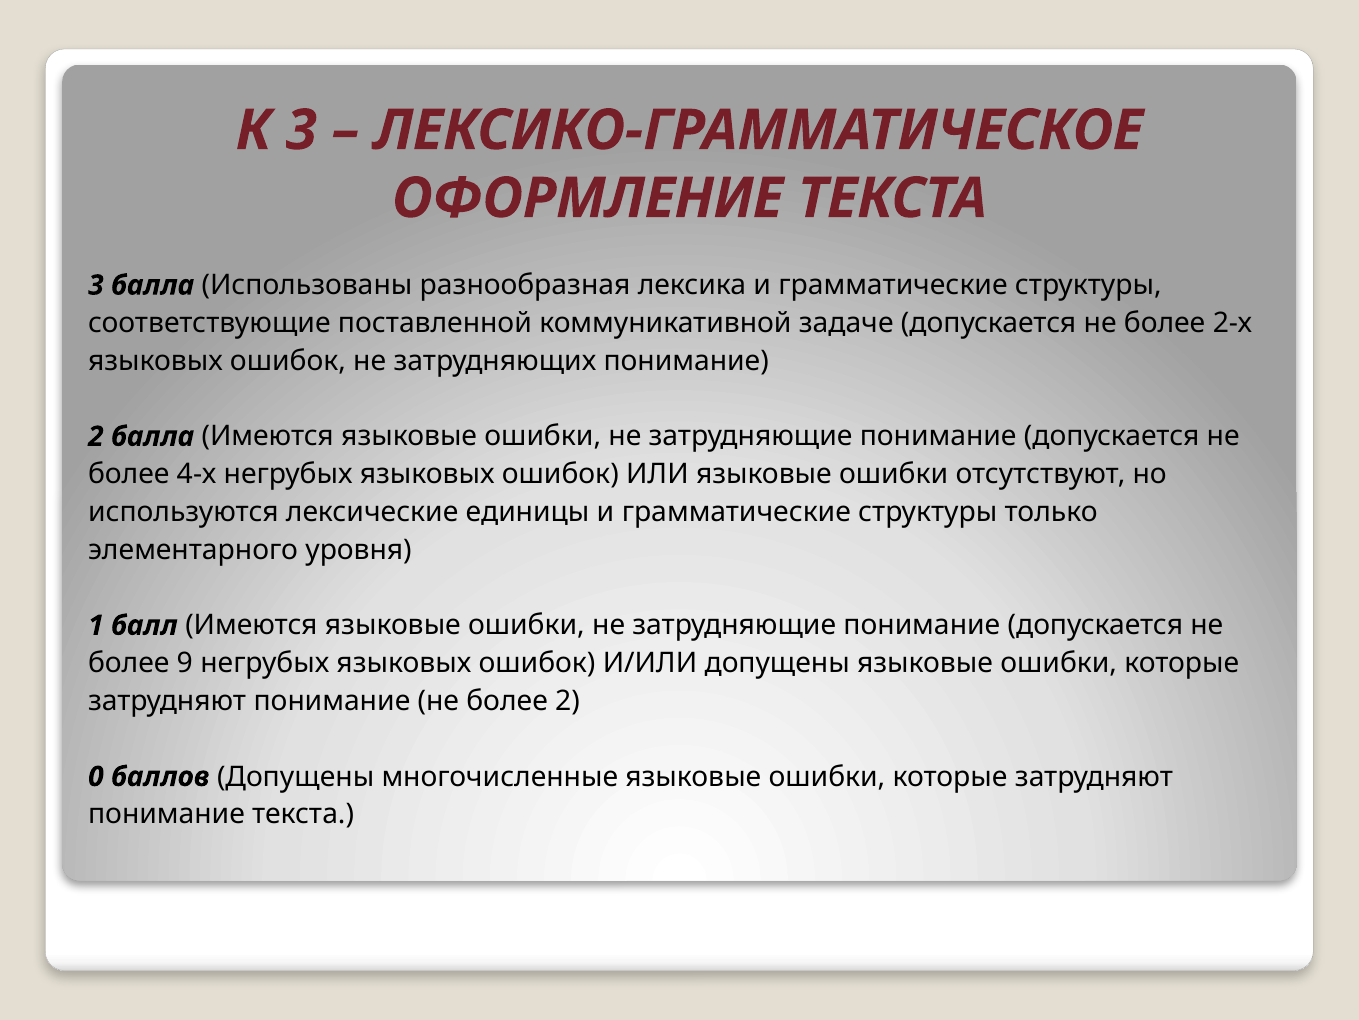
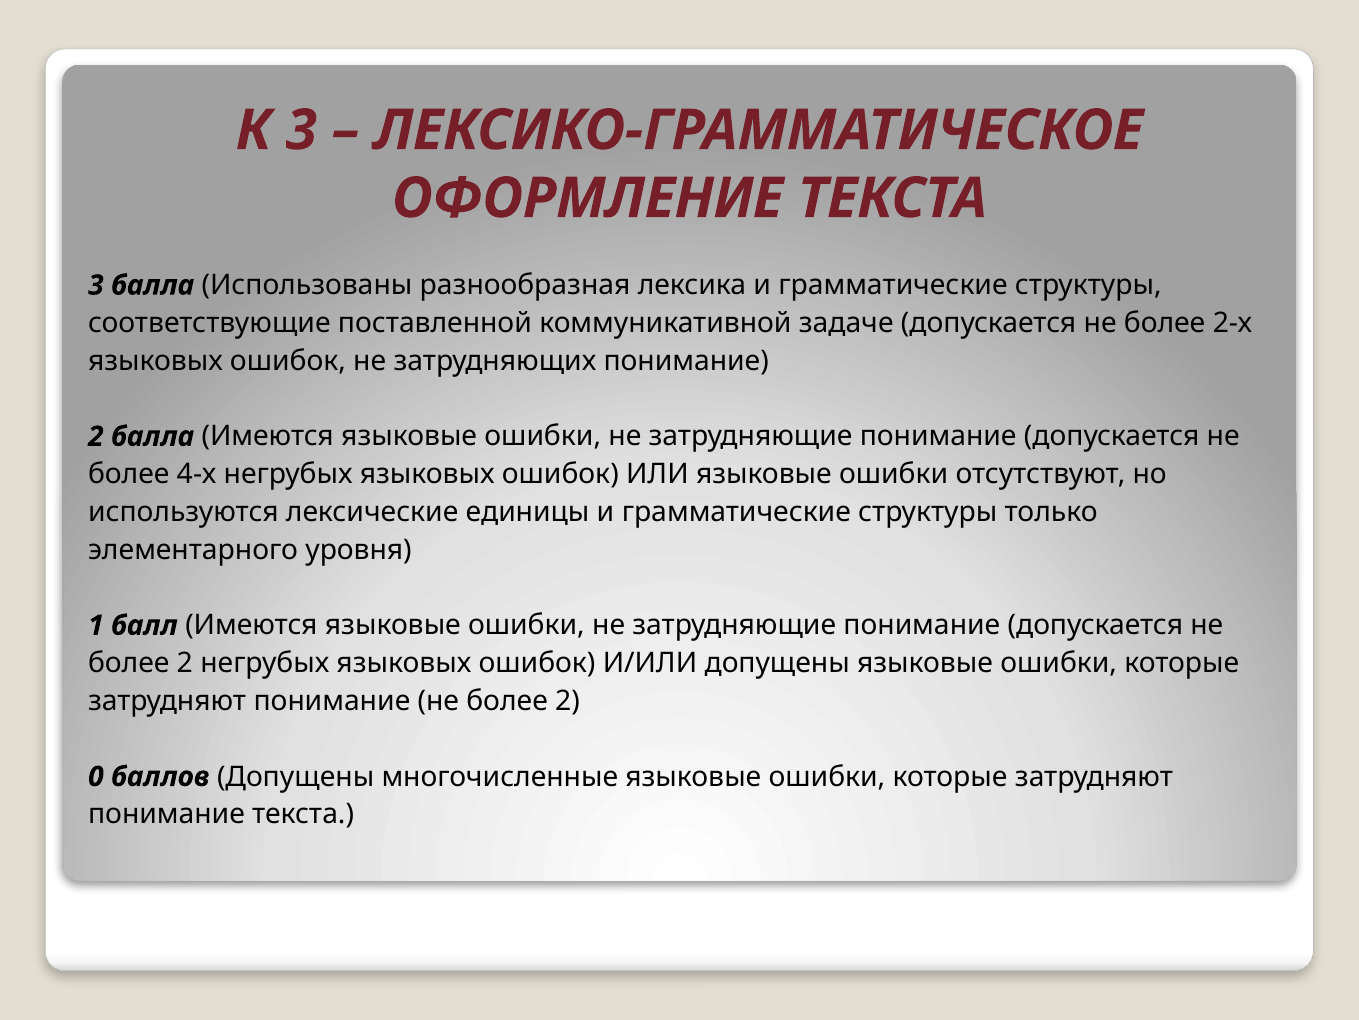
9 at (185, 663): 9 -> 2
